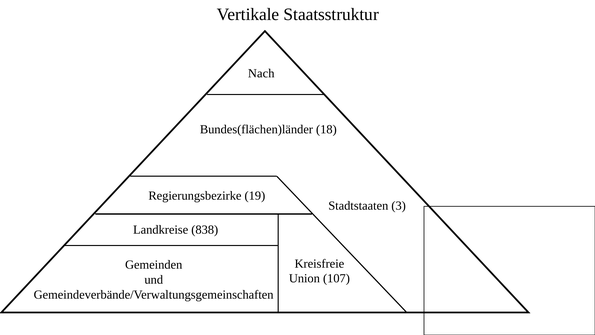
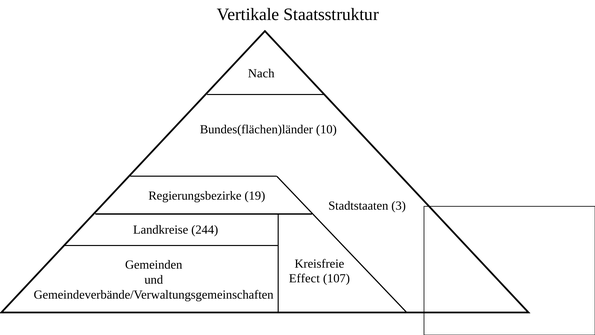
18: 18 -> 10
838: 838 -> 244
Union: Union -> Effect
